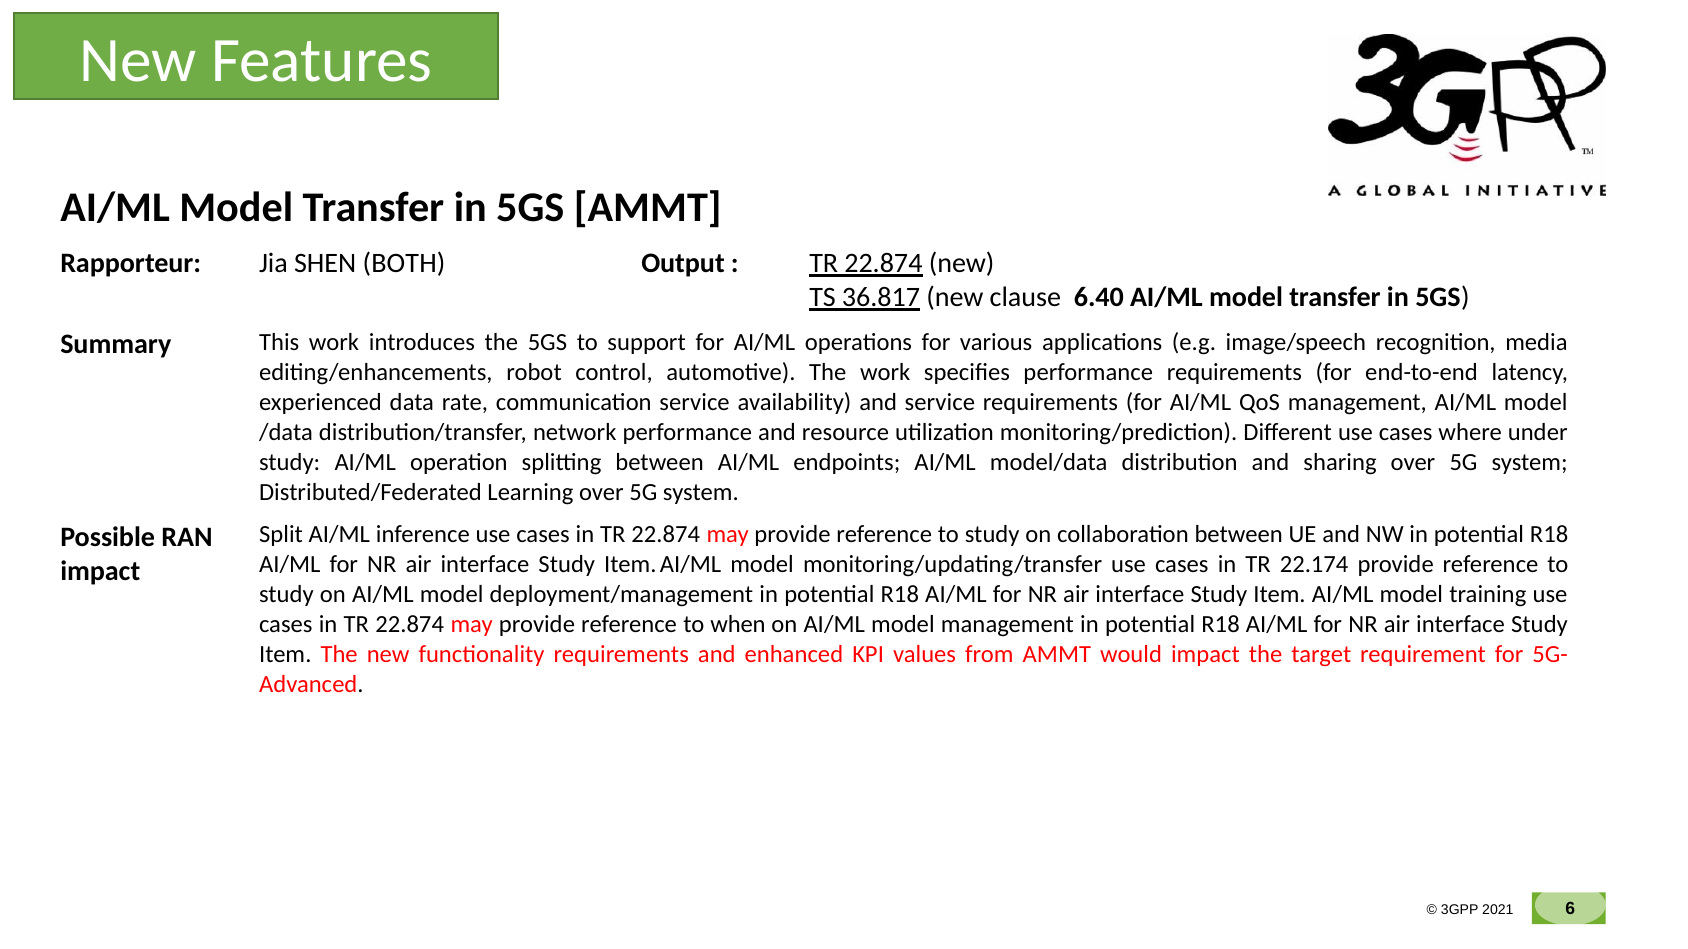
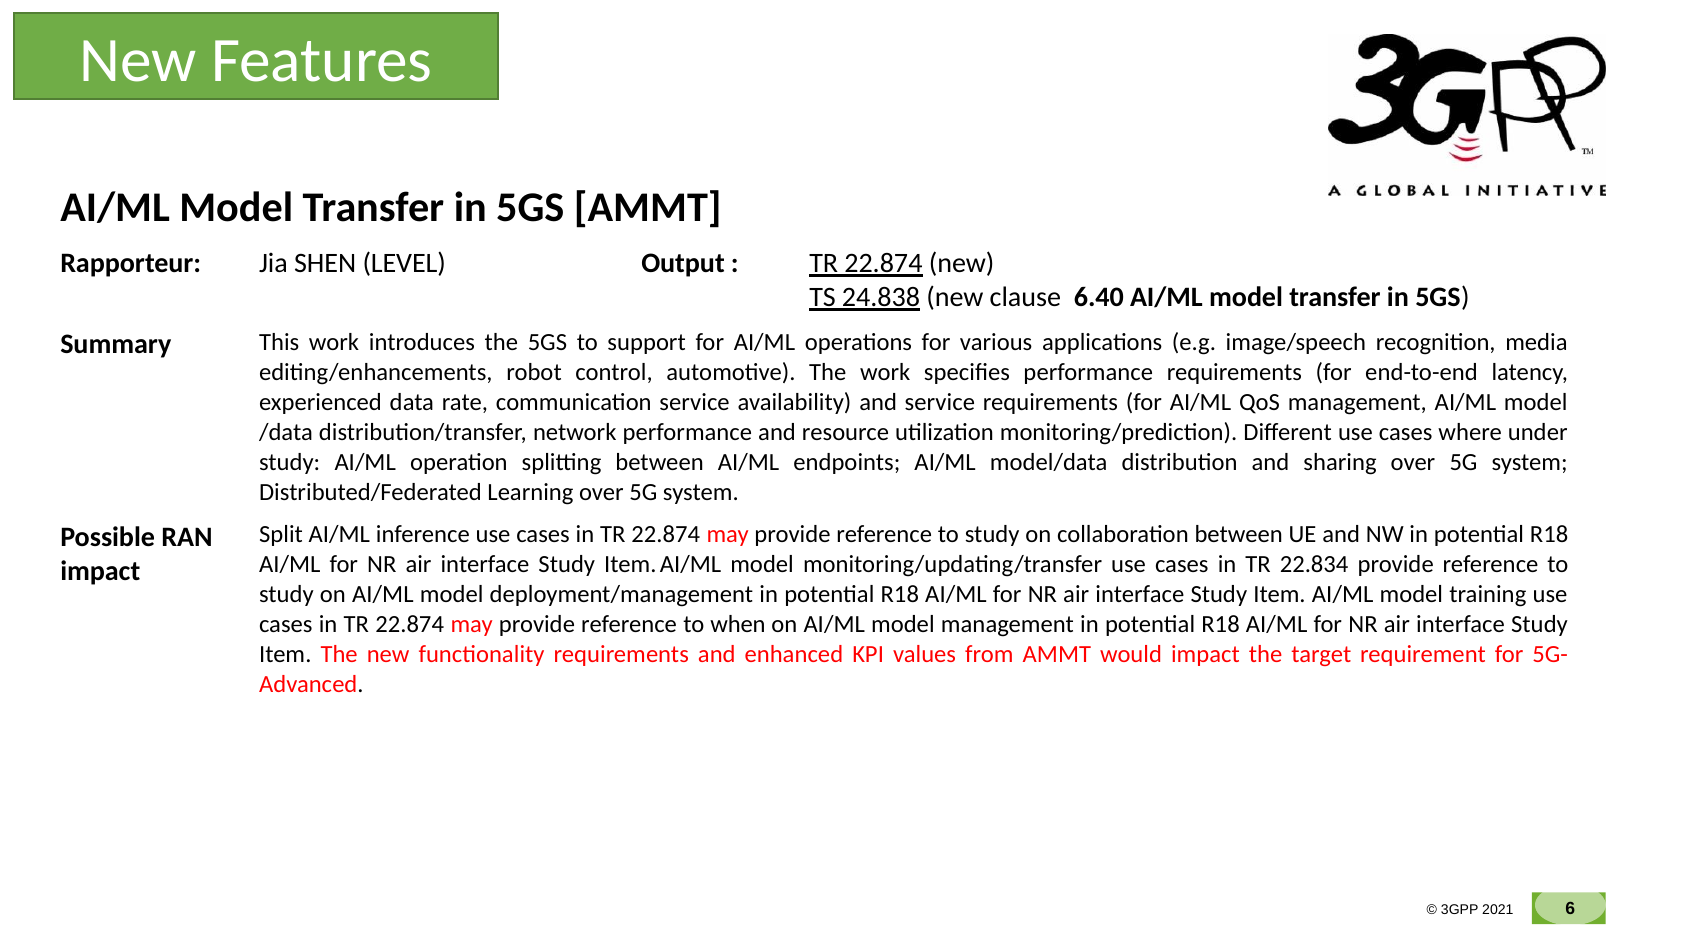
BOTH: BOTH -> LEVEL
36.817: 36.817 -> 24.838
22.174: 22.174 -> 22.834
